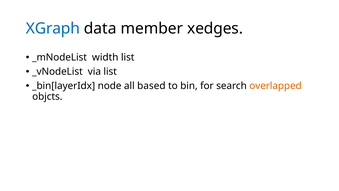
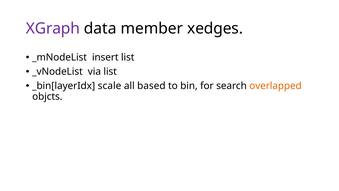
XGraph colour: blue -> purple
width: width -> insert
node: node -> scale
